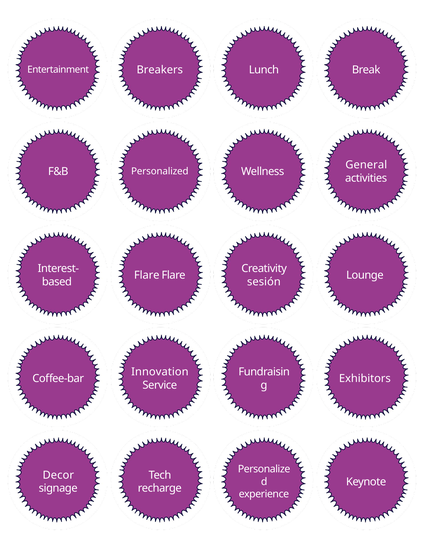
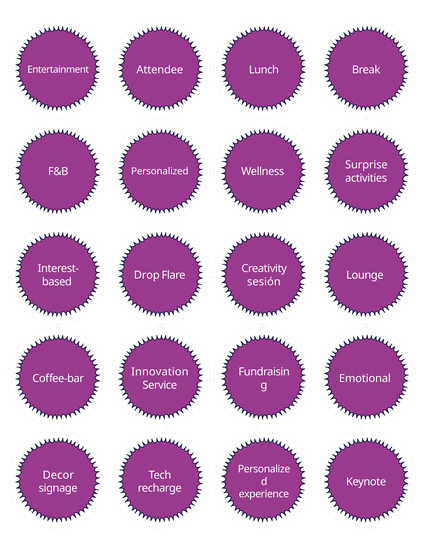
Breakers: Breakers -> Attendee
General: General -> Surprise
Flare at (147, 275): Flare -> Drop
Exhibitors: Exhibitors -> Emotional
